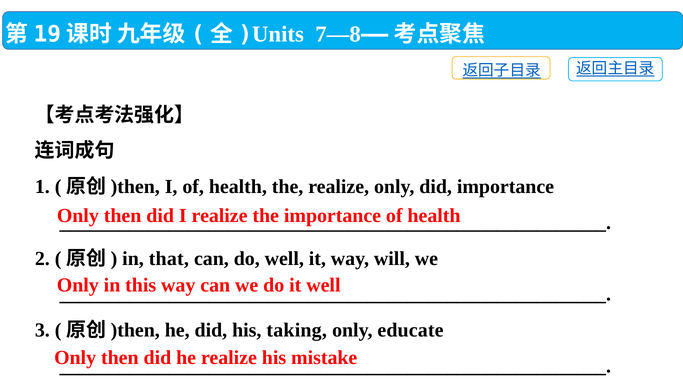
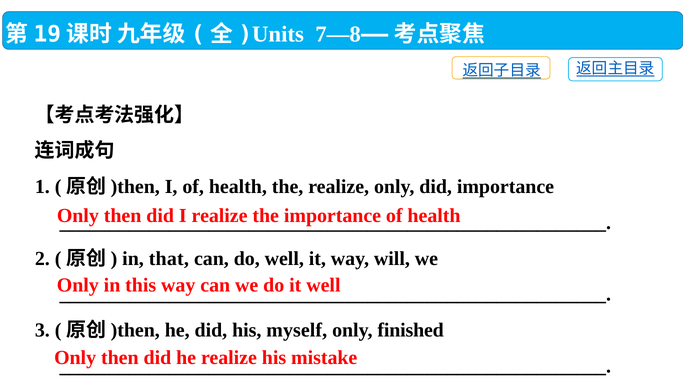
taking: taking -> myself
educate: educate -> finished
